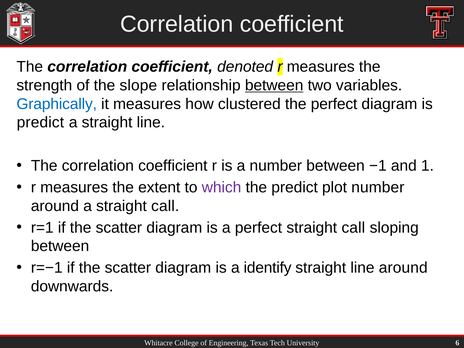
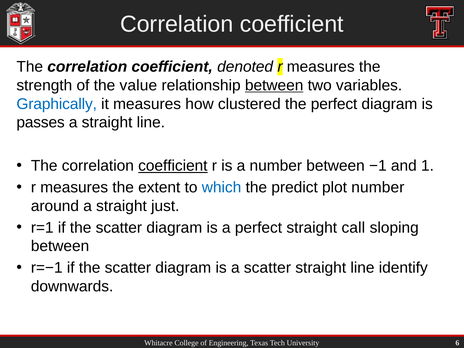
slope: slope -> value
predict at (40, 122): predict -> passes
coefficient at (173, 166) underline: none -> present
which colour: purple -> blue
a straight call: call -> just
a identify: identify -> scatter
line around: around -> identify
